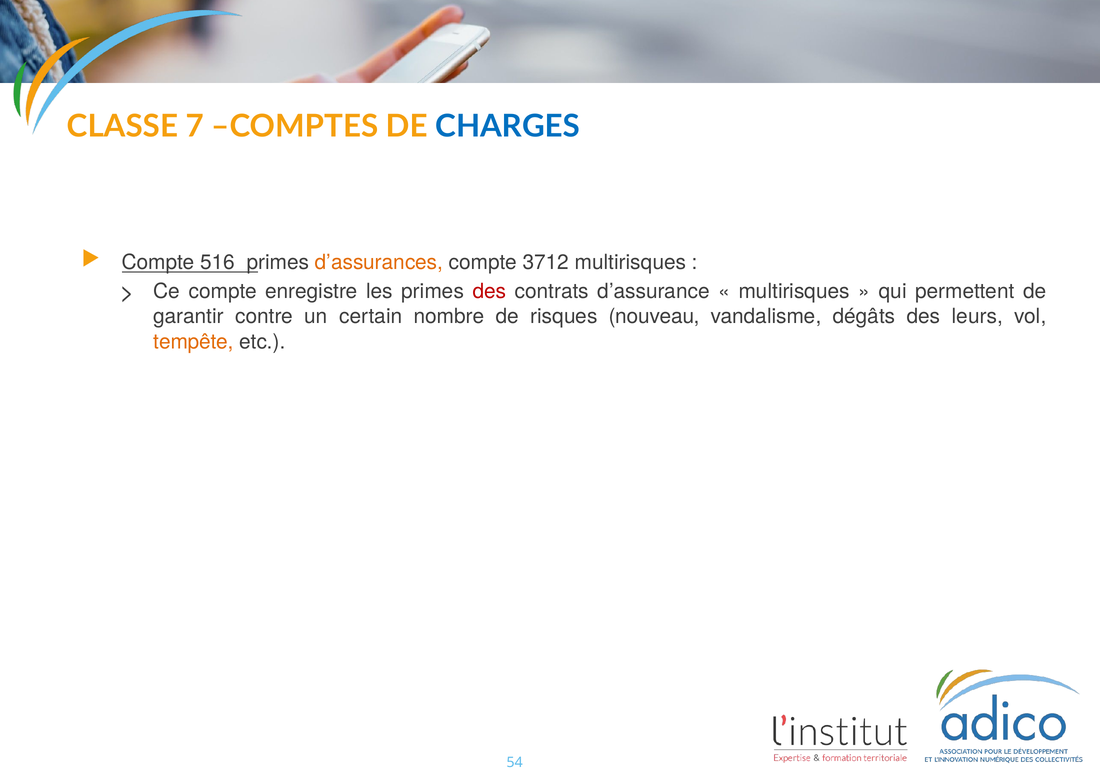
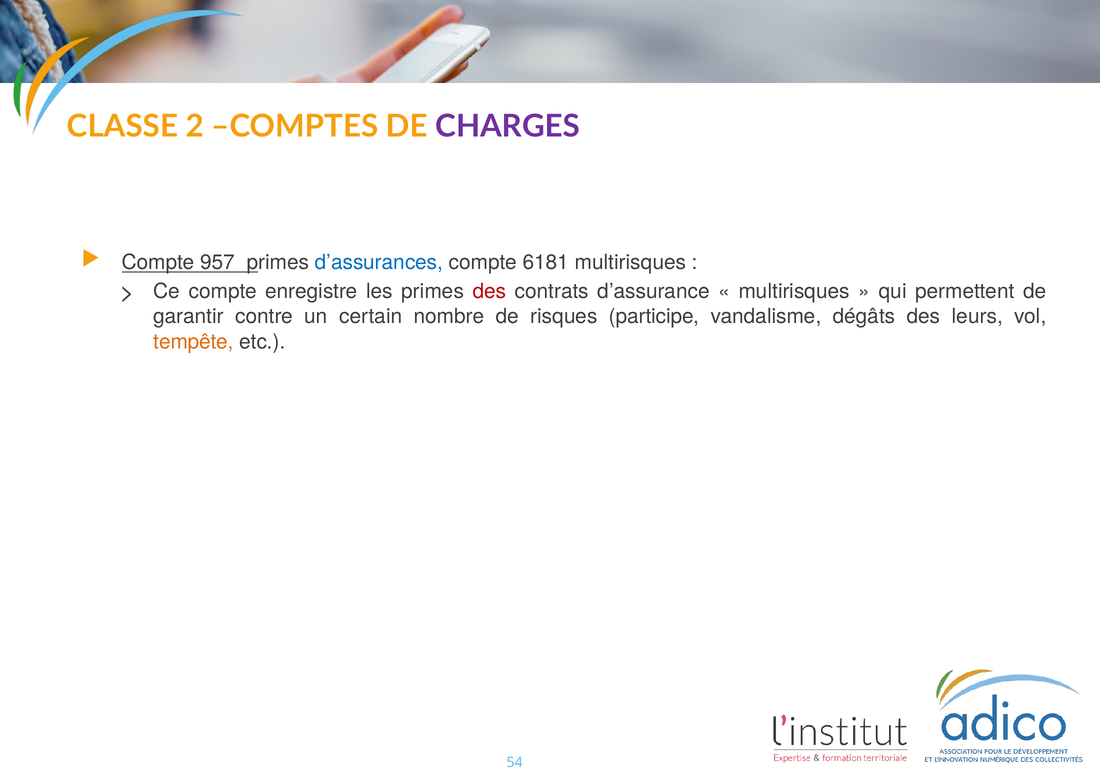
7: 7 -> 2
CHARGES colour: blue -> purple
516: 516 -> 957
d’assurances colour: orange -> blue
3712: 3712 -> 6181
nouveau: nouveau -> participe
